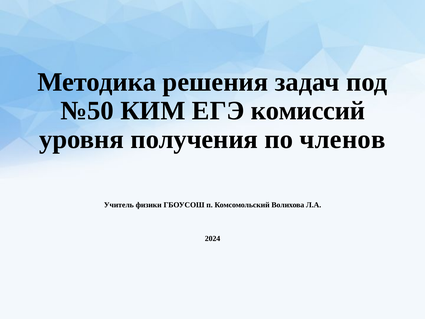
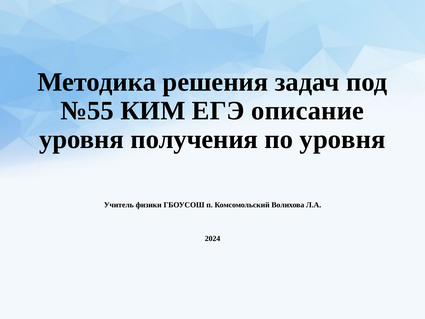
№50: №50 -> №55
комиссий: комиссий -> описание
по членов: членов -> уровня
